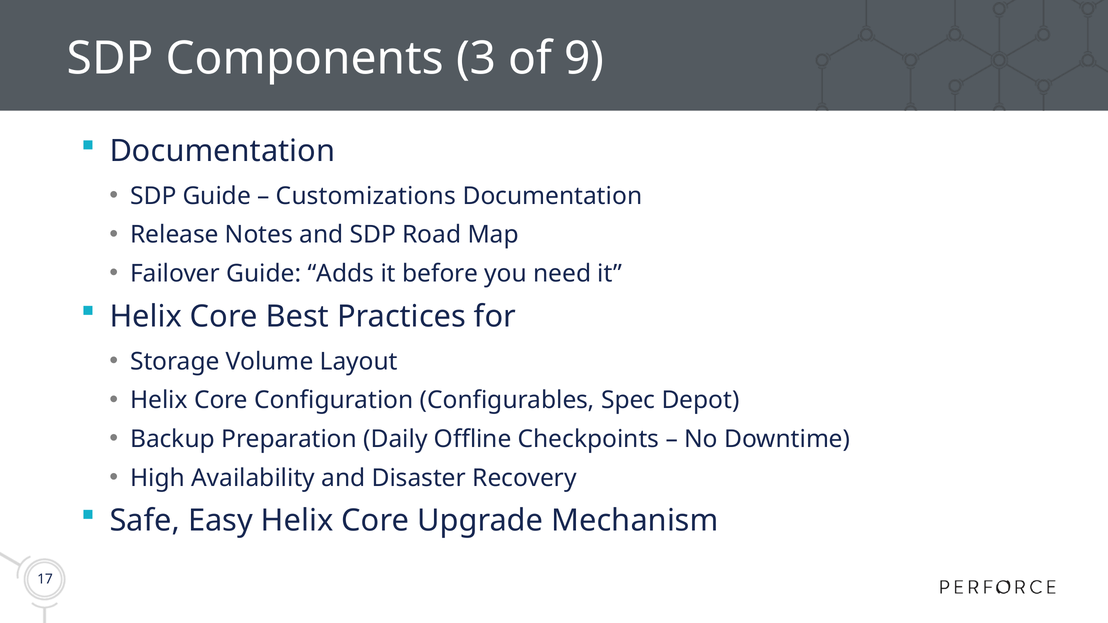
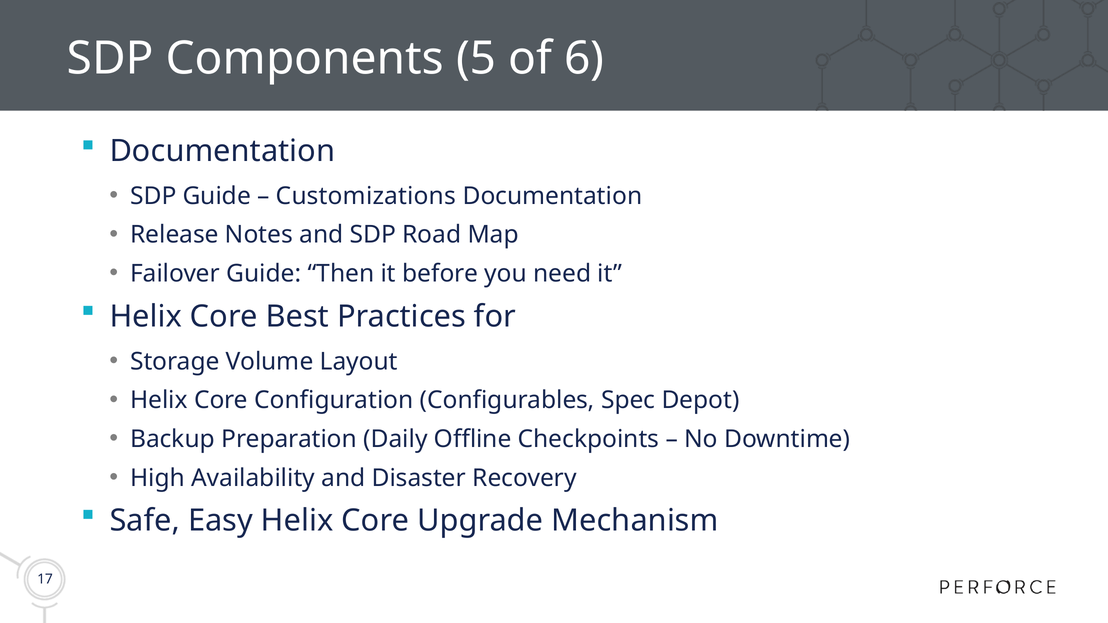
3: 3 -> 5
9: 9 -> 6
Adds: Adds -> Then
